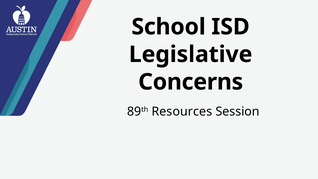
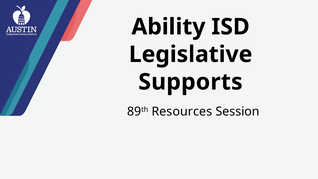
School: School -> Ability
Concerns: Concerns -> Supports
